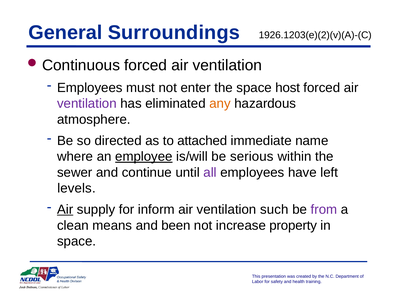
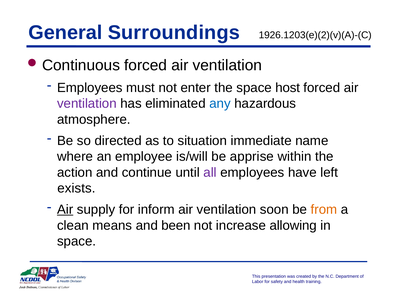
any colour: orange -> blue
attached: attached -> situation
employee underline: present -> none
serious: serious -> apprise
sewer: sewer -> action
levels: levels -> exists
such: such -> soon
from colour: purple -> orange
property: property -> allowing
